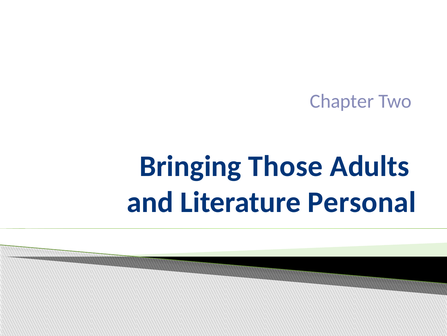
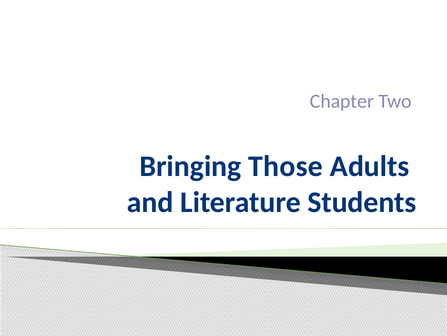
Personal: Personal -> Students
